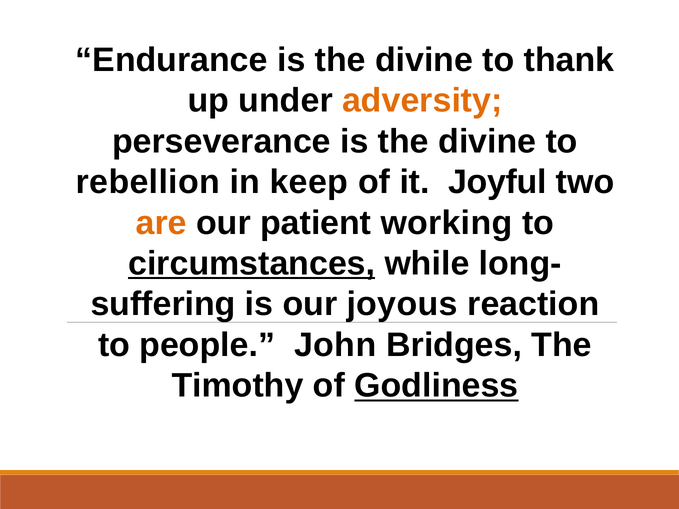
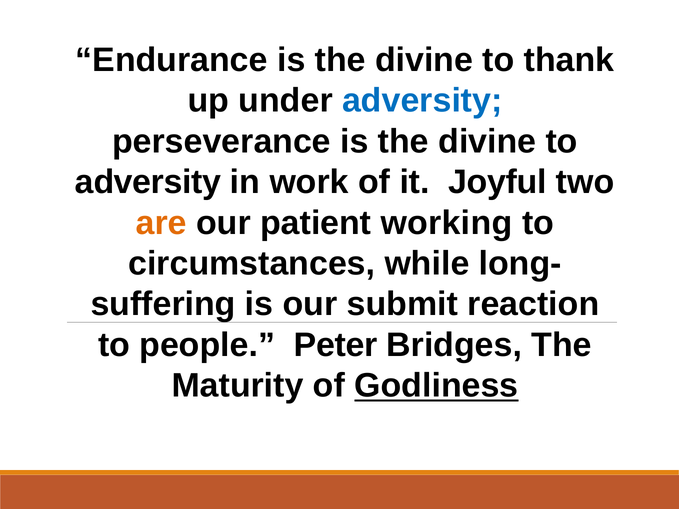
adversity at (422, 101) colour: orange -> blue
rebellion at (148, 182): rebellion -> adversity
keep: keep -> work
circumstances underline: present -> none
joyous: joyous -> submit
John: John -> Peter
Timothy: Timothy -> Maturity
